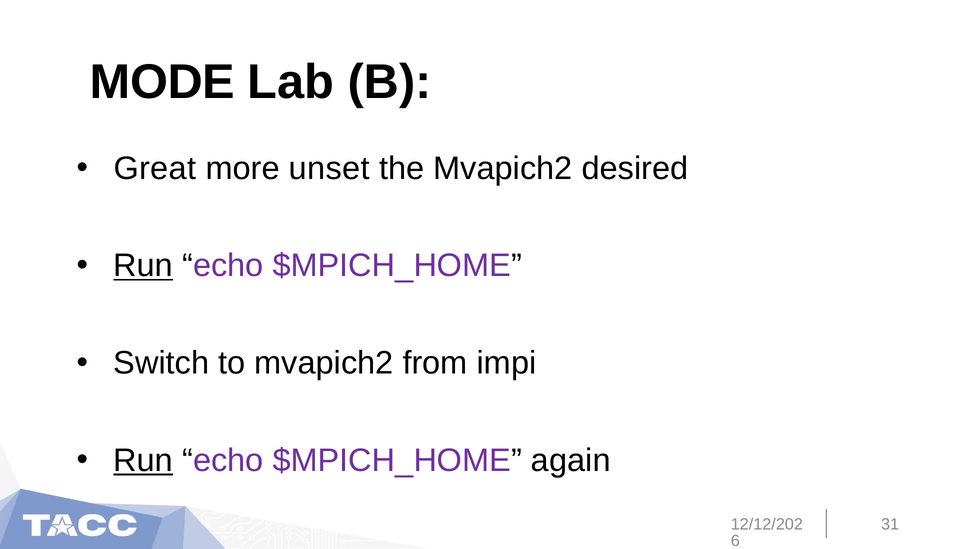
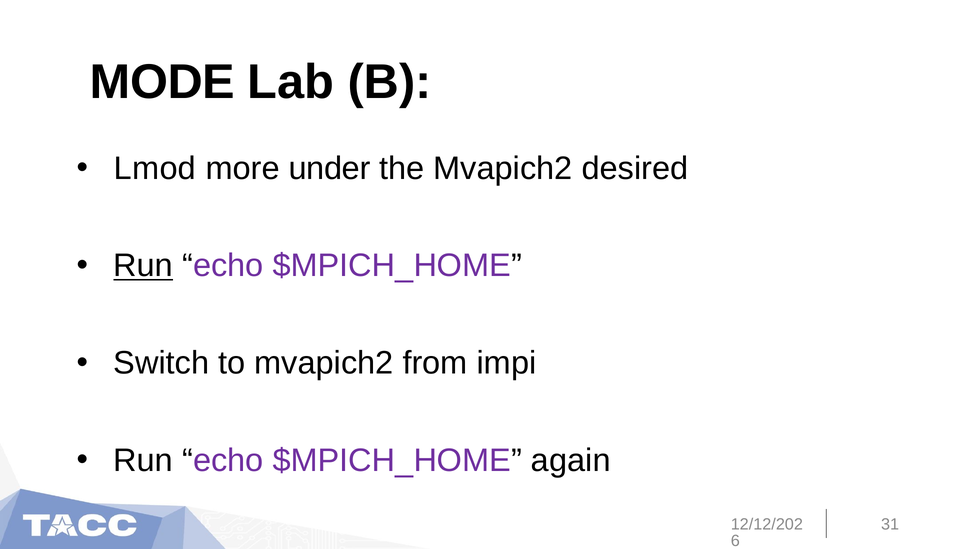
Great: Great -> Lmod
unset: unset -> under
Run at (143, 461) underline: present -> none
